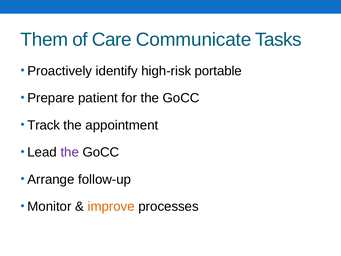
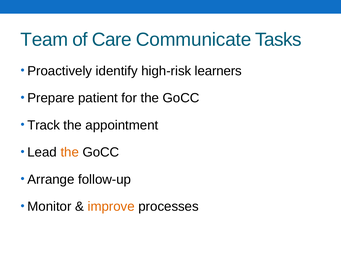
Them: Them -> Team
portable: portable -> learners
the at (70, 152) colour: purple -> orange
